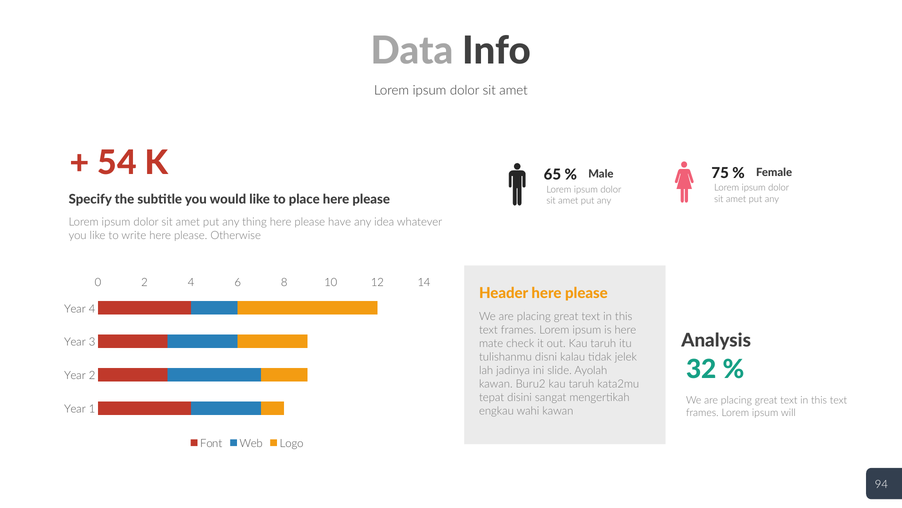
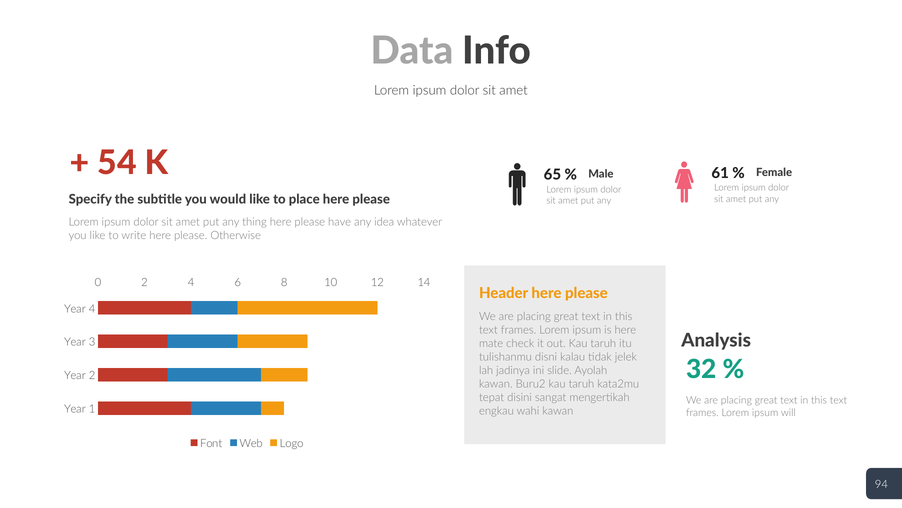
75: 75 -> 61
